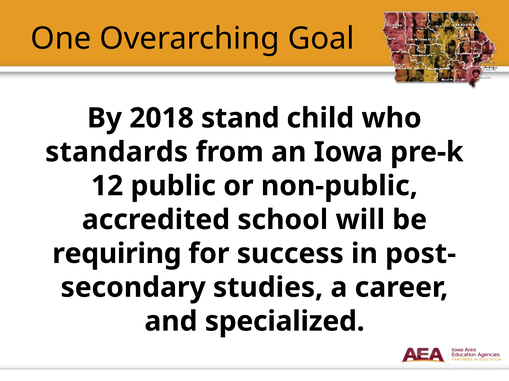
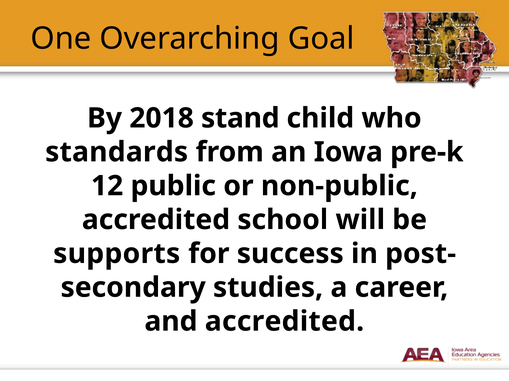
requiring: requiring -> supports
and specialized: specialized -> accredited
